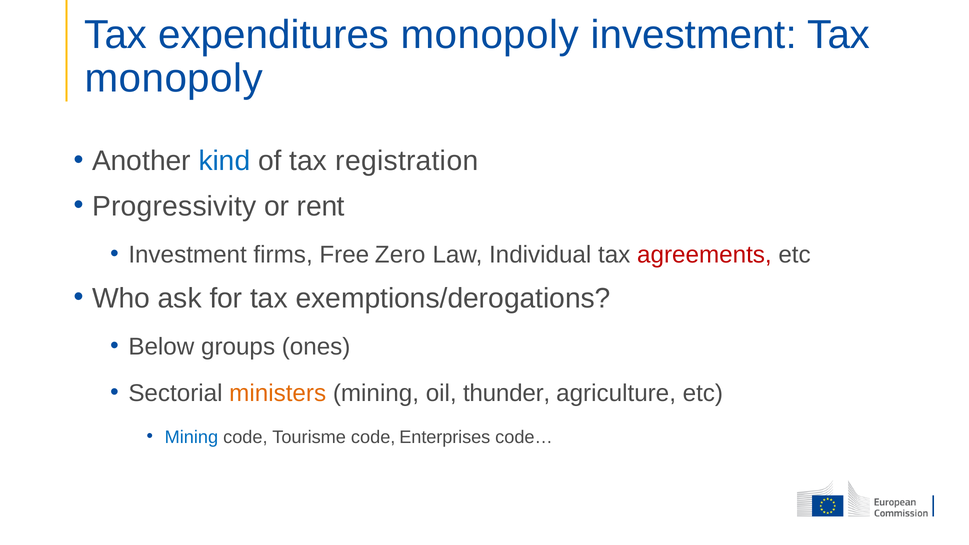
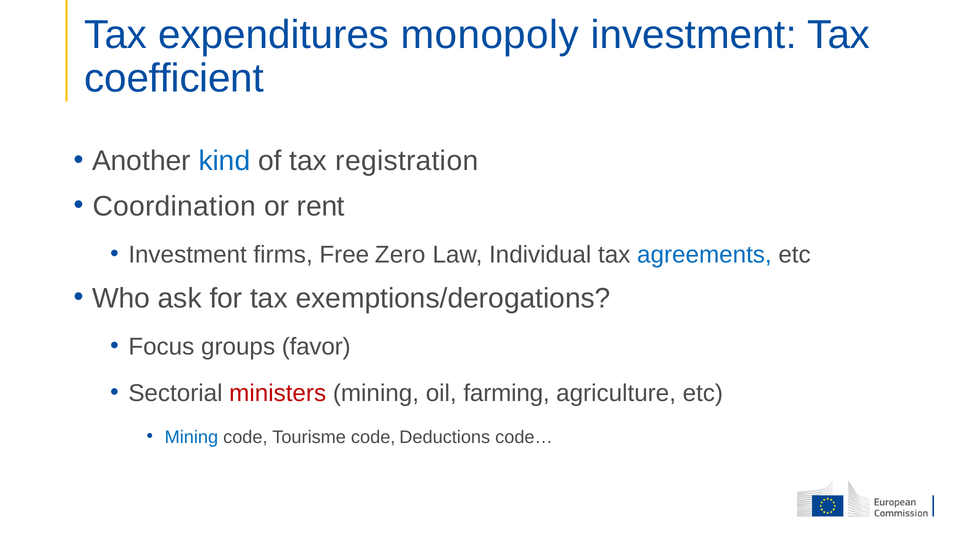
monopoly at (174, 78): monopoly -> coefficient
Progressivity: Progressivity -> Coordination
agreements colour: red -> blue
Below: Below -> Focus
ones: ones -> favor
ministers colour: orange -> red
thunder: thunder -> farming
Enterprises: Enterprises -> Deductions
